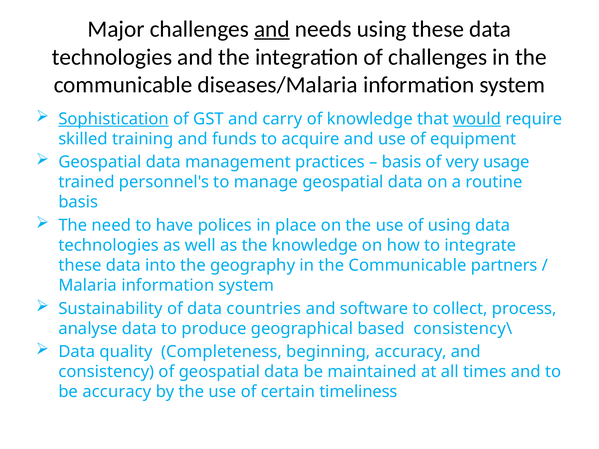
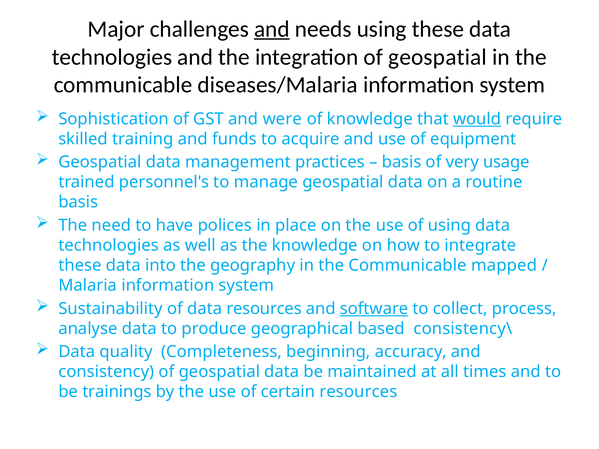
integration of challenges: challenges -> geospatial
Sophistication underline: present -> none
carry: carry -> were
partners: partners -> mapped
data countries: countries -> resources
software underline: none -> present
be accuracy: accuracy -> trainings
certain timeliness: timeliness -> resources
